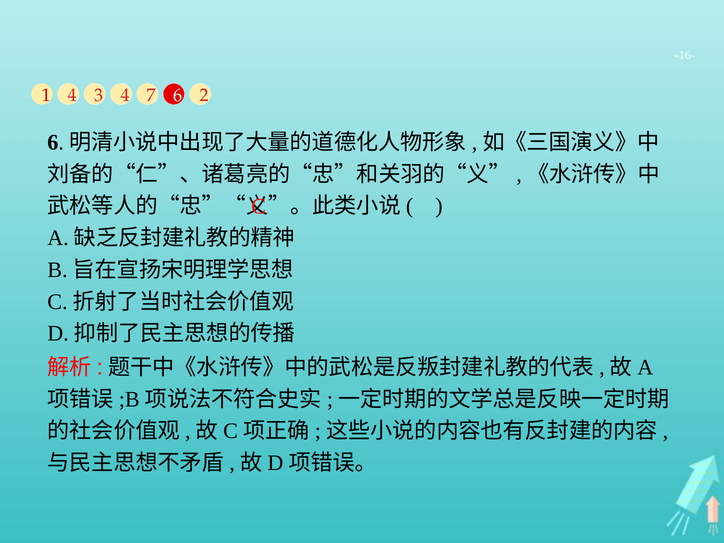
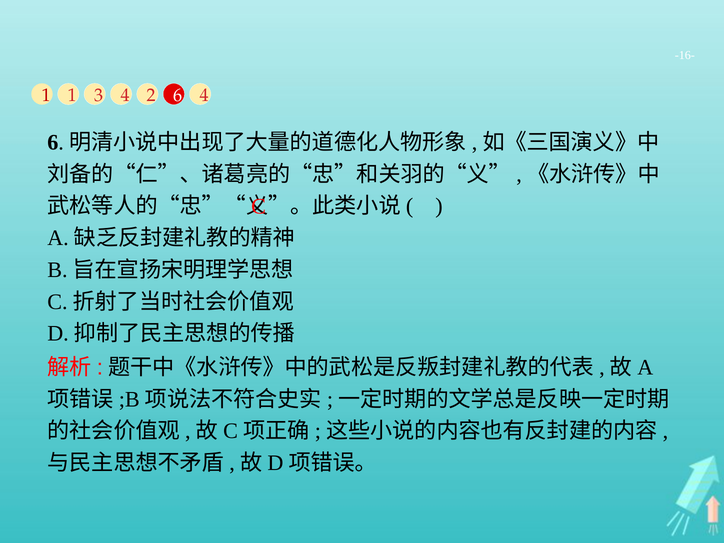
1 4: 4 -> 1
7: 7 -> 2
6 2: 2 -> 4
